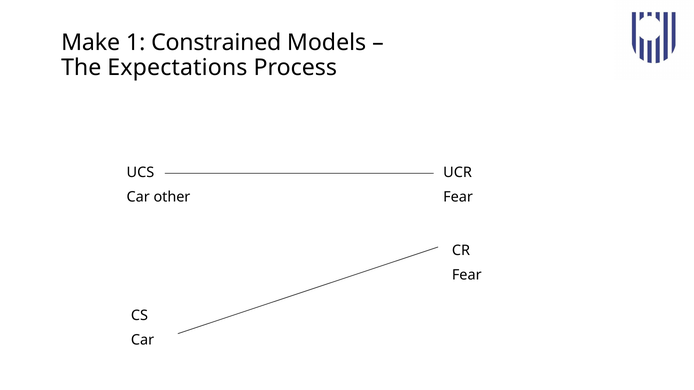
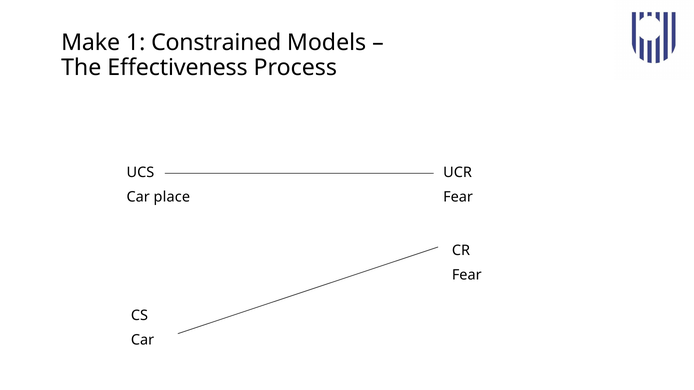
Expectations: Expectations -> Effectiveness
other: other -> place
